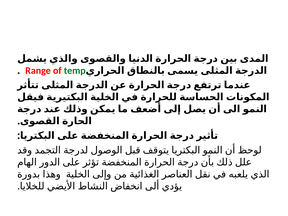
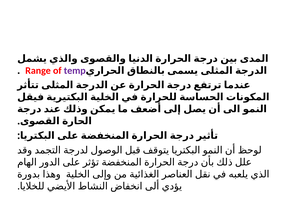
temp colour: green -> purple
